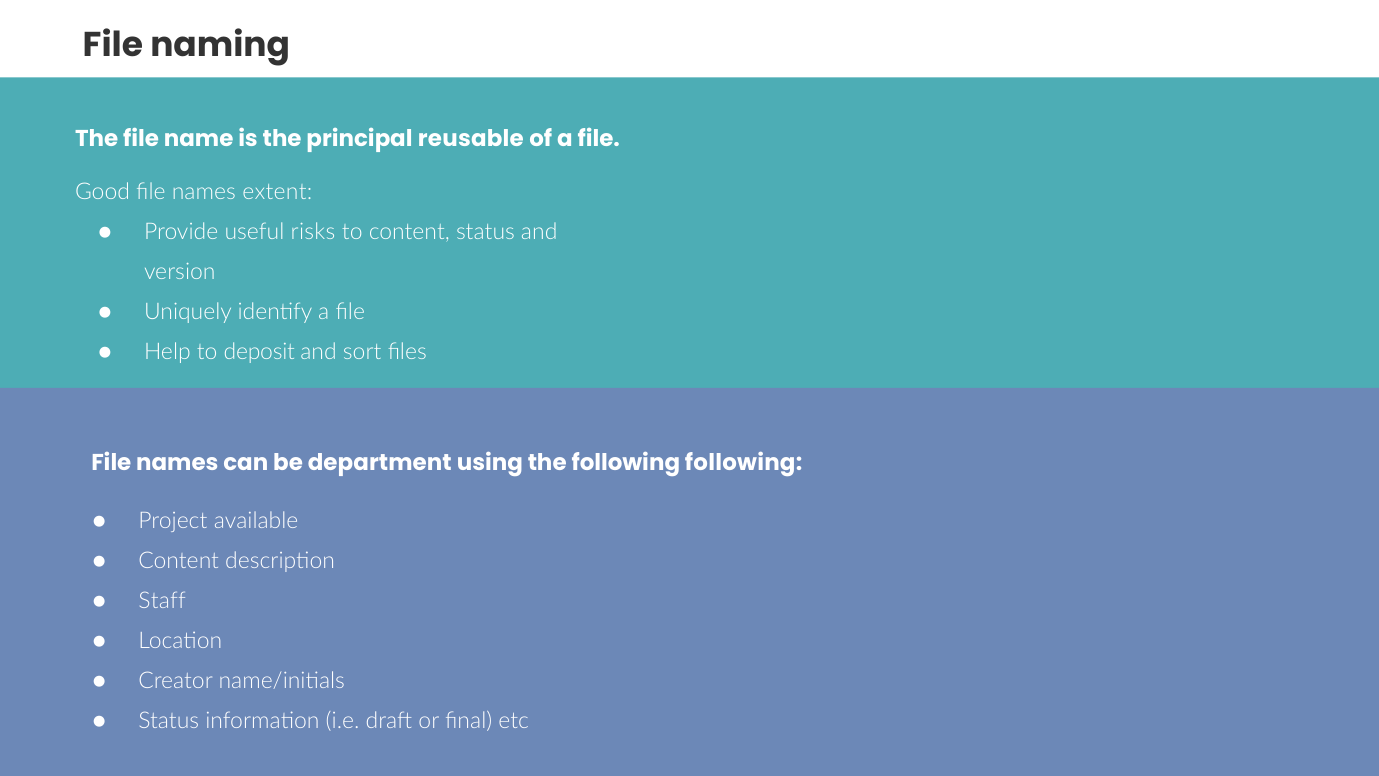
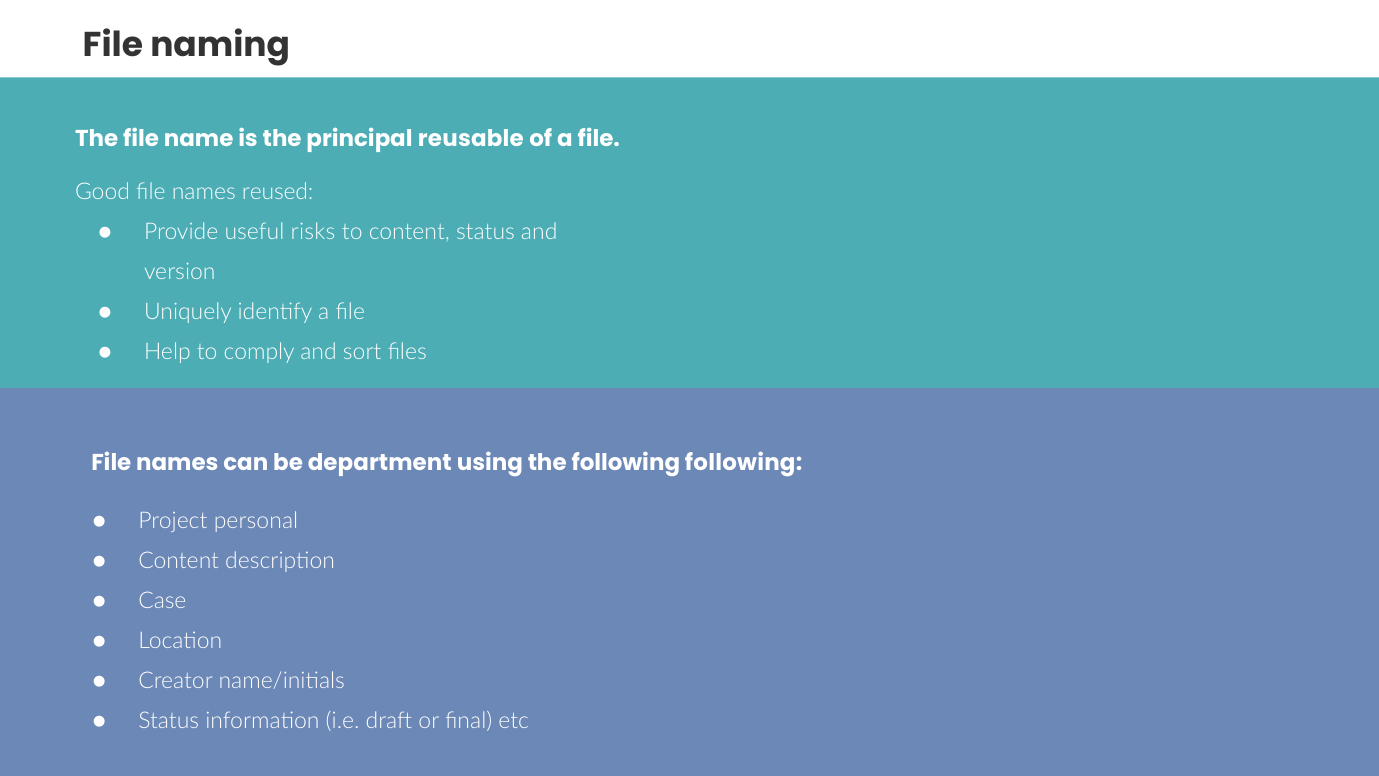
extent: extent -> reused
deposit: deposit -> comply
available: available -> personal
Staff: Staff -> Case
